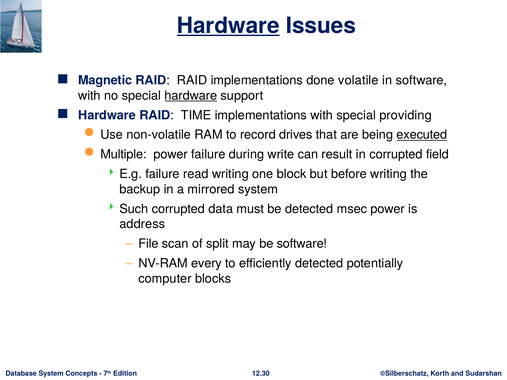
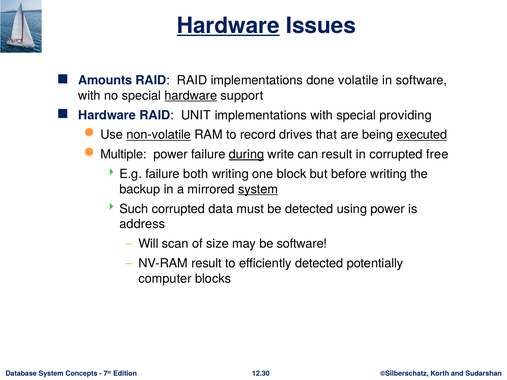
Magnetic: Magnetic -> Amounts
TIME: TIME -> UNIT
non-volatile underline: none -> present
during underline: none -> present
field: field -> free
read: read -> both
system at (258, 189) underline: none -> present
msec: msec -> using
File: File -> Will
split: split -> size
NV-RAM every: every -> result
